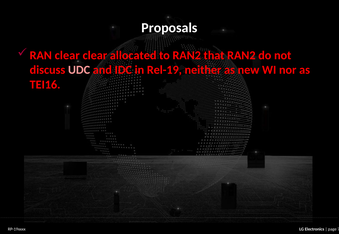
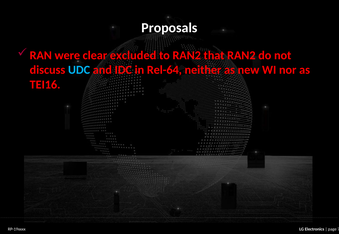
RAN clear: clear -> were
allocated: allocated -> excluded
UDC colour: pink -> light blue
Rel-19: Rel-19 -> Rel-64
